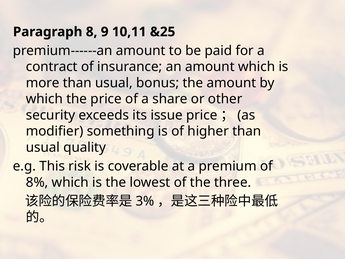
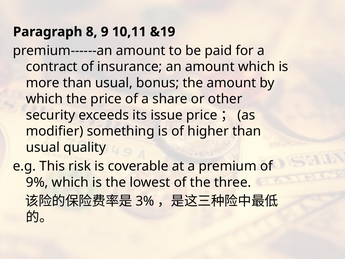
&25: &25 -> &19
8%: 8% -> 9%
